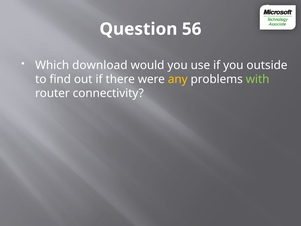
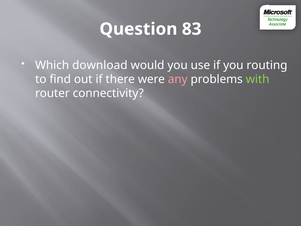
56: 56 -> 83
outside: outside -> routing
any colour: yellow -> pink
